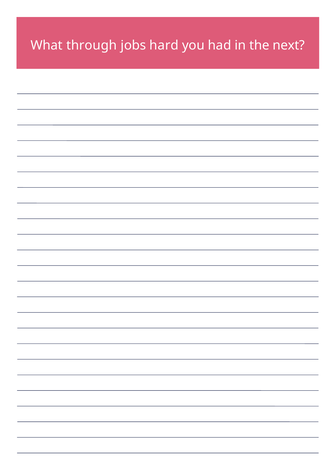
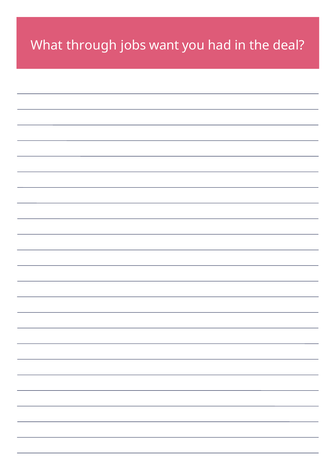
hard: hard -> want
next: next -> deal
